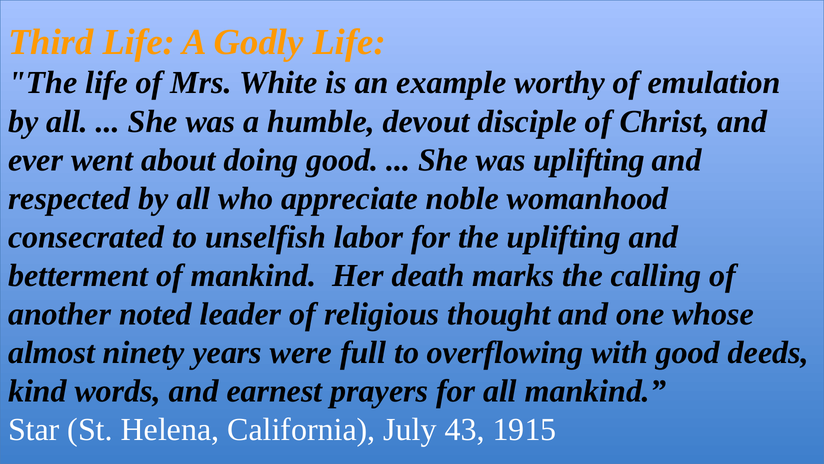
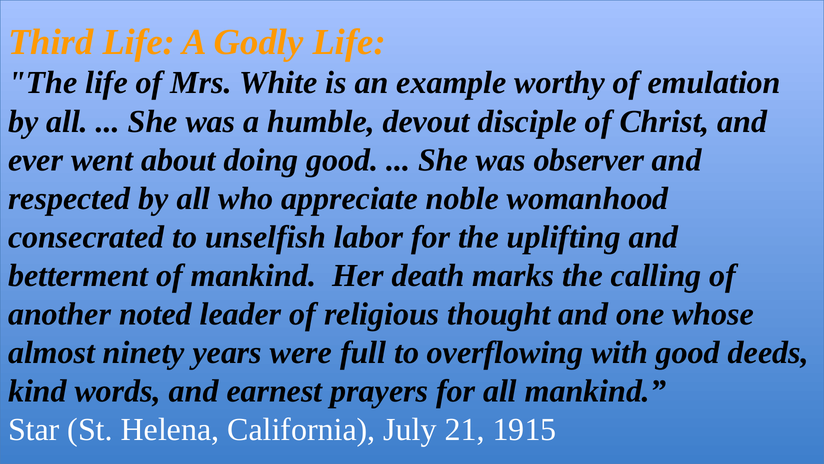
was uplifting: uplifting -> observer
43: 43 -> 21
